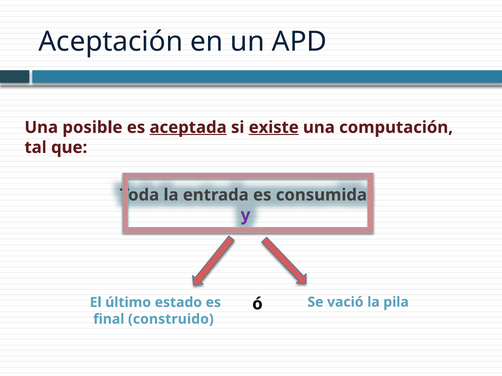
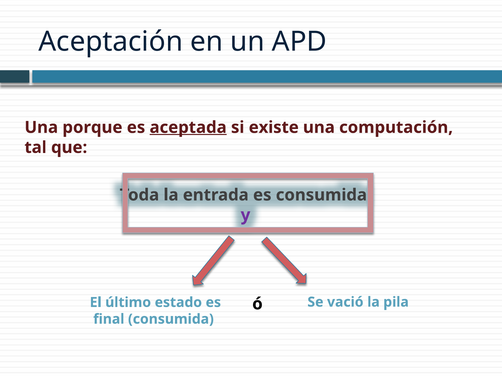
posible: posible -> porque
existe underline: present -> none
final construido: construido -> consumida
